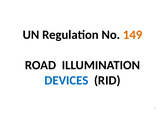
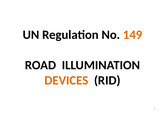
DEVICES colour: blue -> orange
